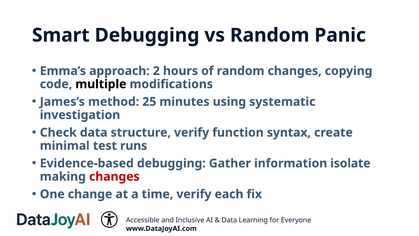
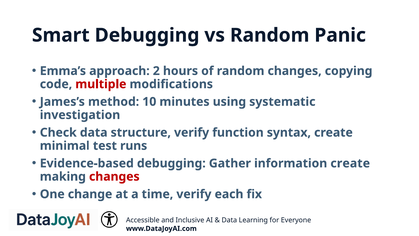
multiple colour: black -> red
25: 25 -> 10
information isolate: isolate -> create
